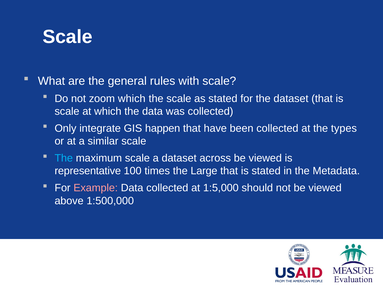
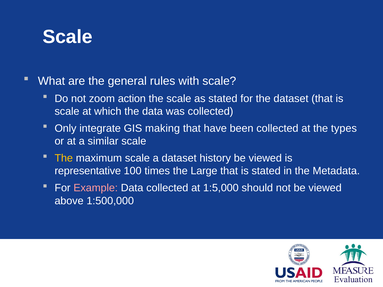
zoom which: which -> action
happen: happen -> making
The at (64, 158) colour: light blue -> yellow
across: across -> history
